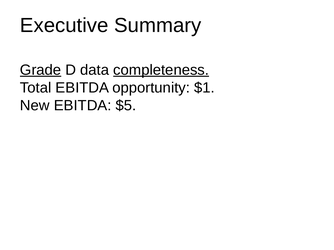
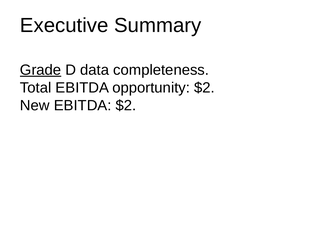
completeness underline: present -> none
opportunity $1: $1 -> $2
EBITDA $5: $5 -> $2
